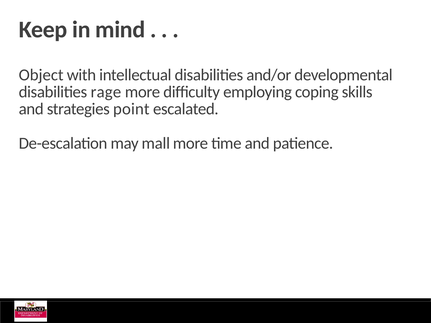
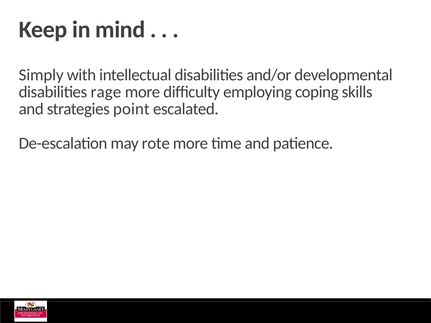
Object: Object -> Simply
mall: mall -> rote
